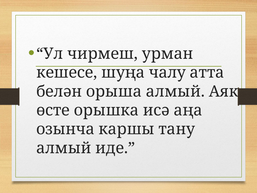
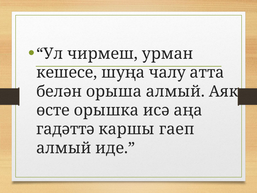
озынча: озынча -> гадәттә
тану: тану -> гаеп
